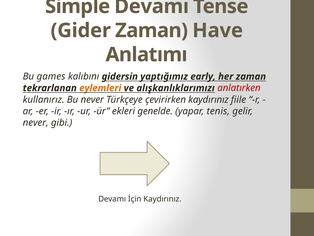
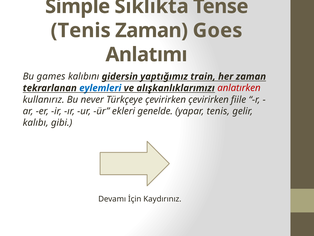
Simple Devamı: Devamı -> Sıklıkta
Gider at (81, 30): Gider -> Tenis
Have: Have -> Goes
early: early -> train
eylemleri colour: orange -> blue
çevirirken kaydırınız: kaydırınız -> çevirirken
never at (36, 122): never -> kalıbı
